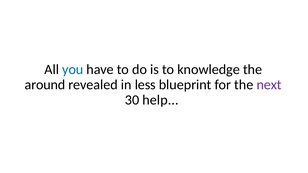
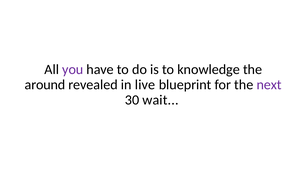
you colour: blue -> purple
less: less -> live
help: help -> wait
